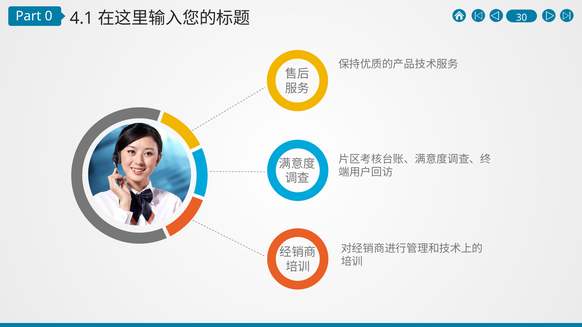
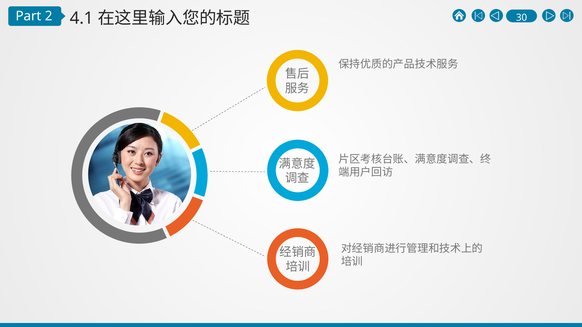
0: 0 -> 2
